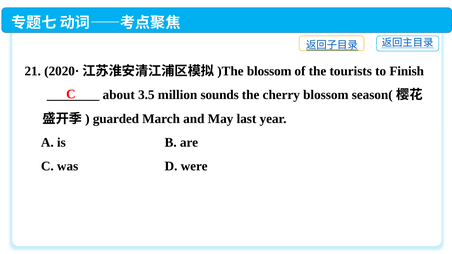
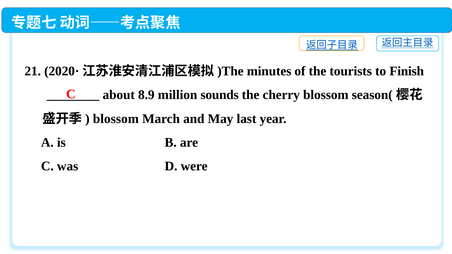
blossom at (269, 71): blossom -> minutes
3.5: 3.5 -> 8.9
guarded at (116, 119): guarded -> blossom
